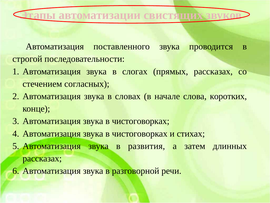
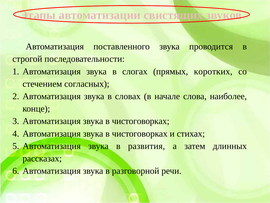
прямых рассказах: рассказах -> коротких
коротких: коротких -> наиболее
